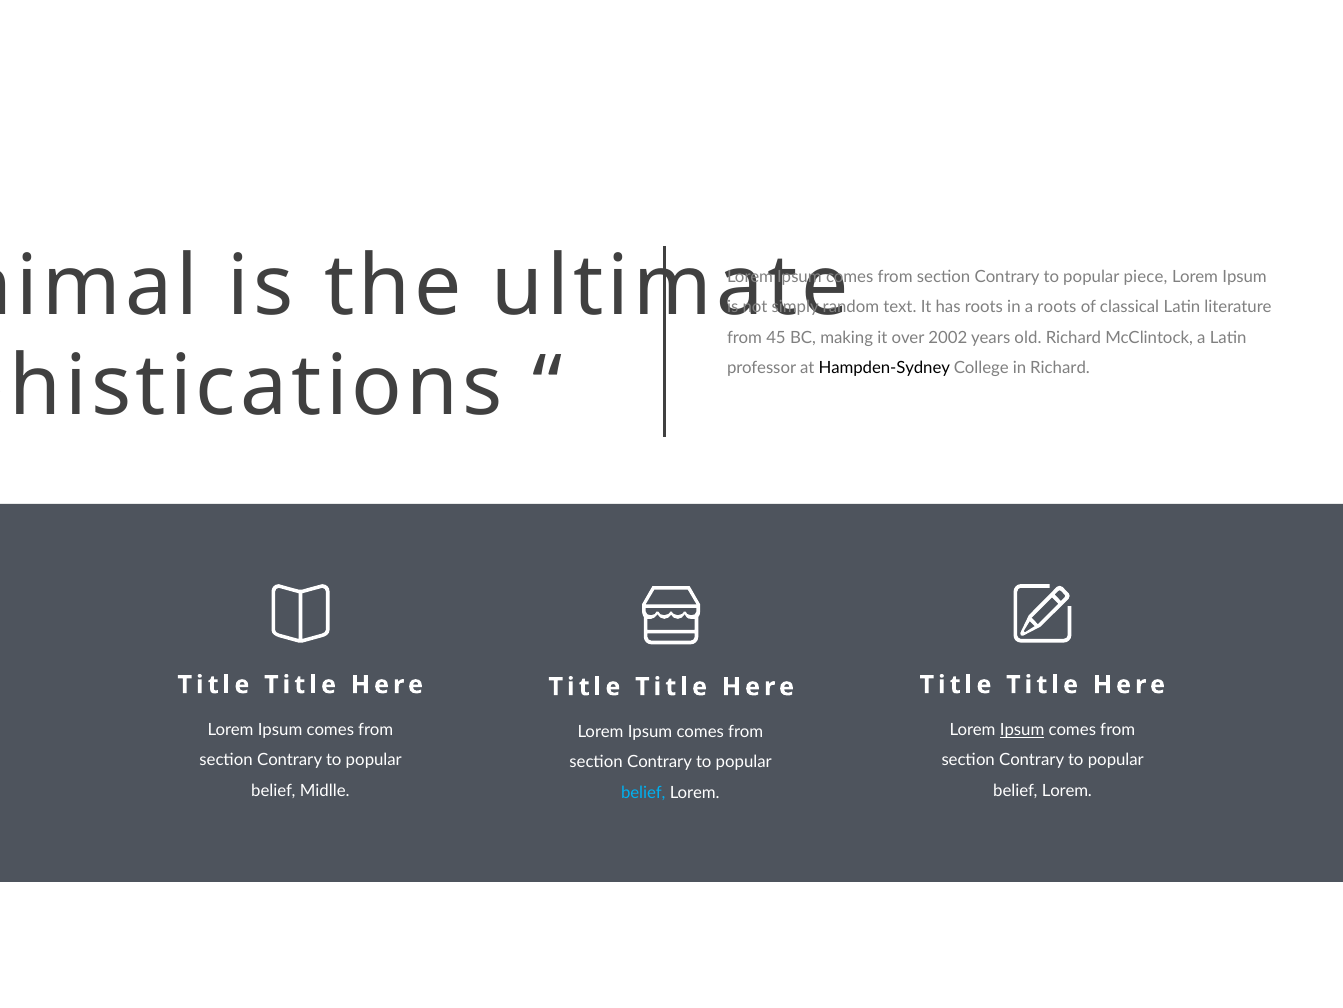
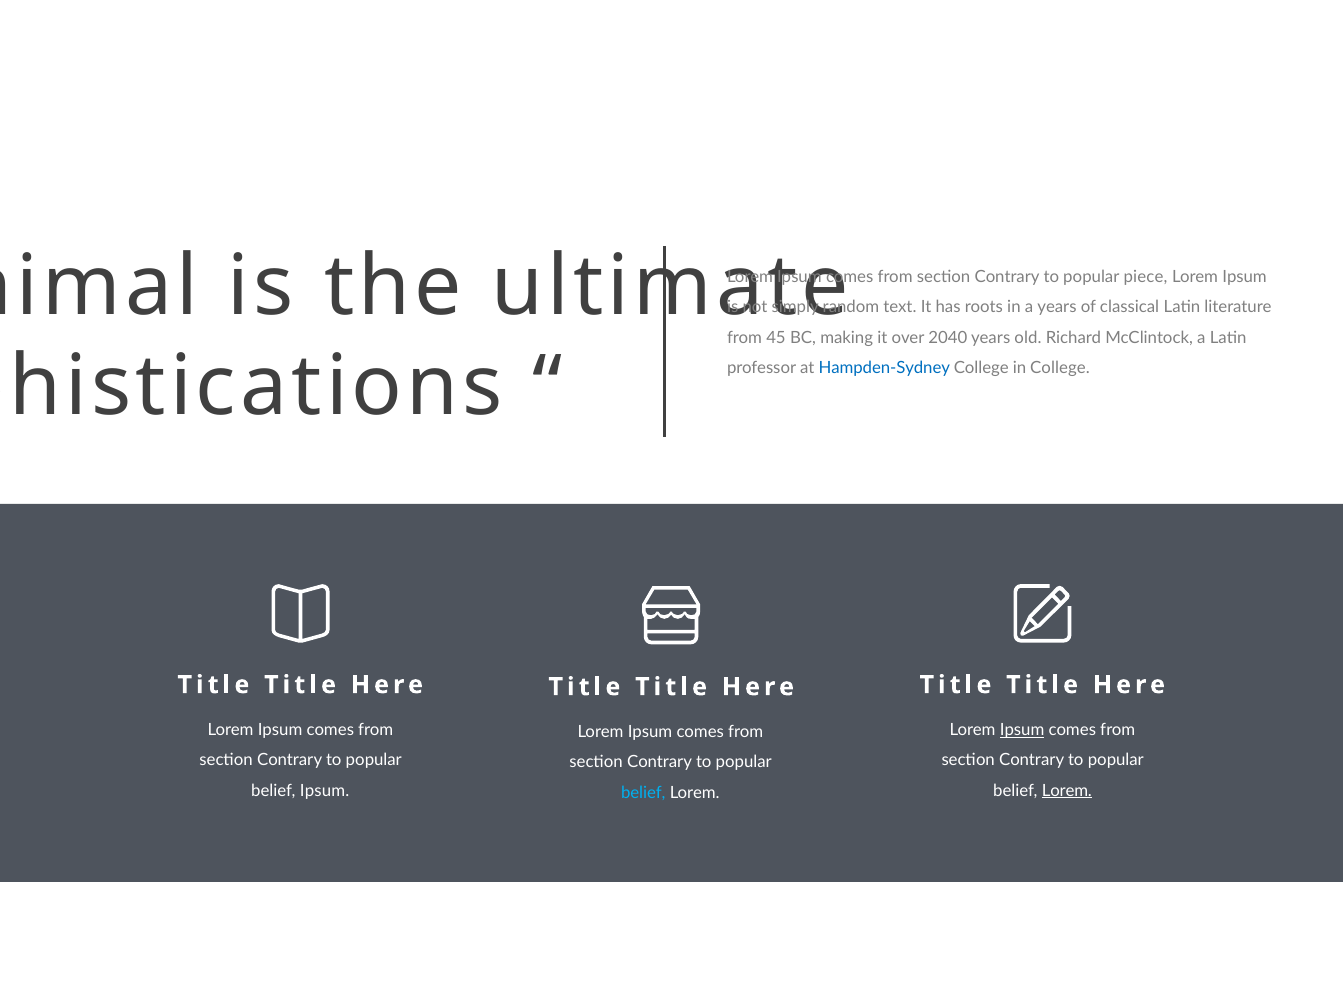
a roots: roots -> years
2002: 2002 -> 2040
Hampden-Sydney colour: black -> blue
in Richard: Richard -> College
belief Midlle: Midlle -> Ipsum
Lorem at (1067, 790) underline: none -> present
